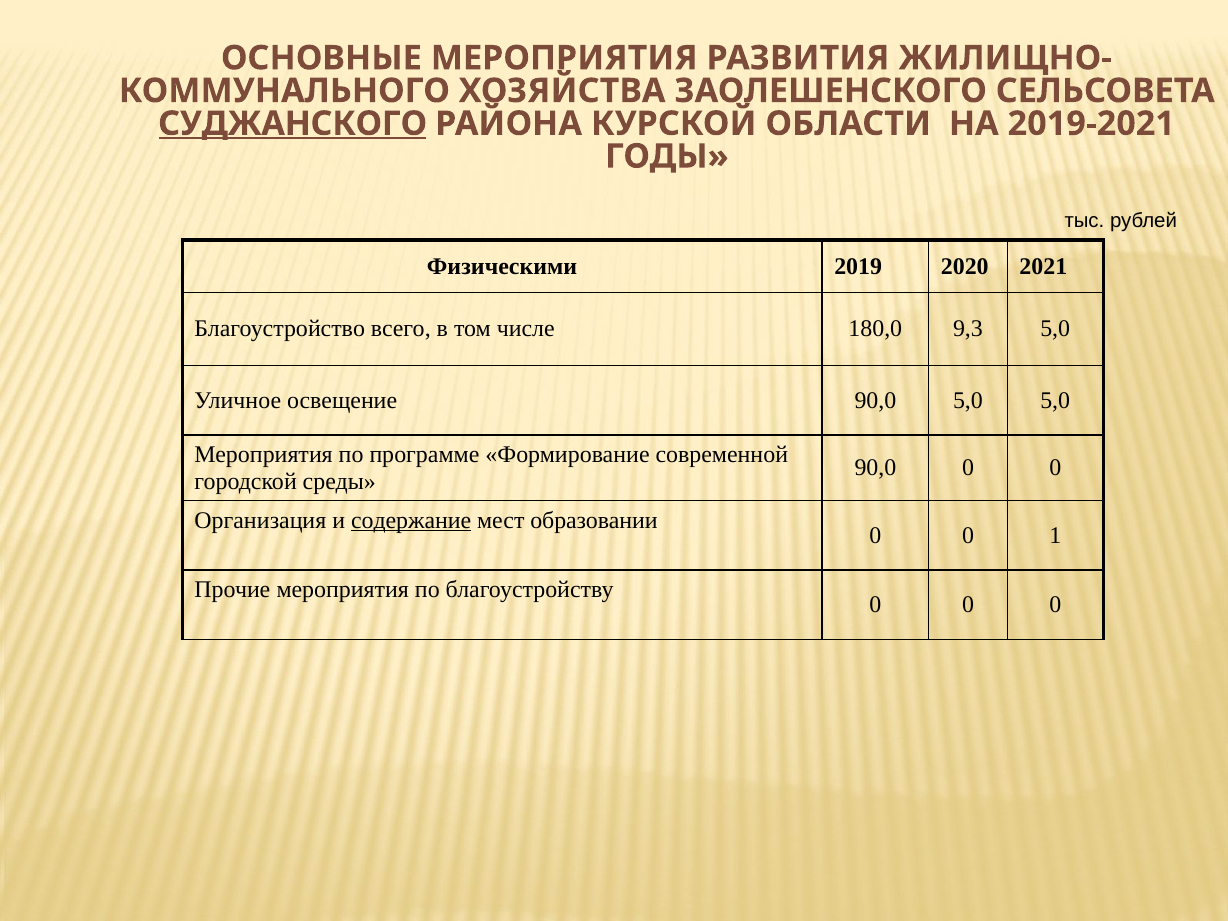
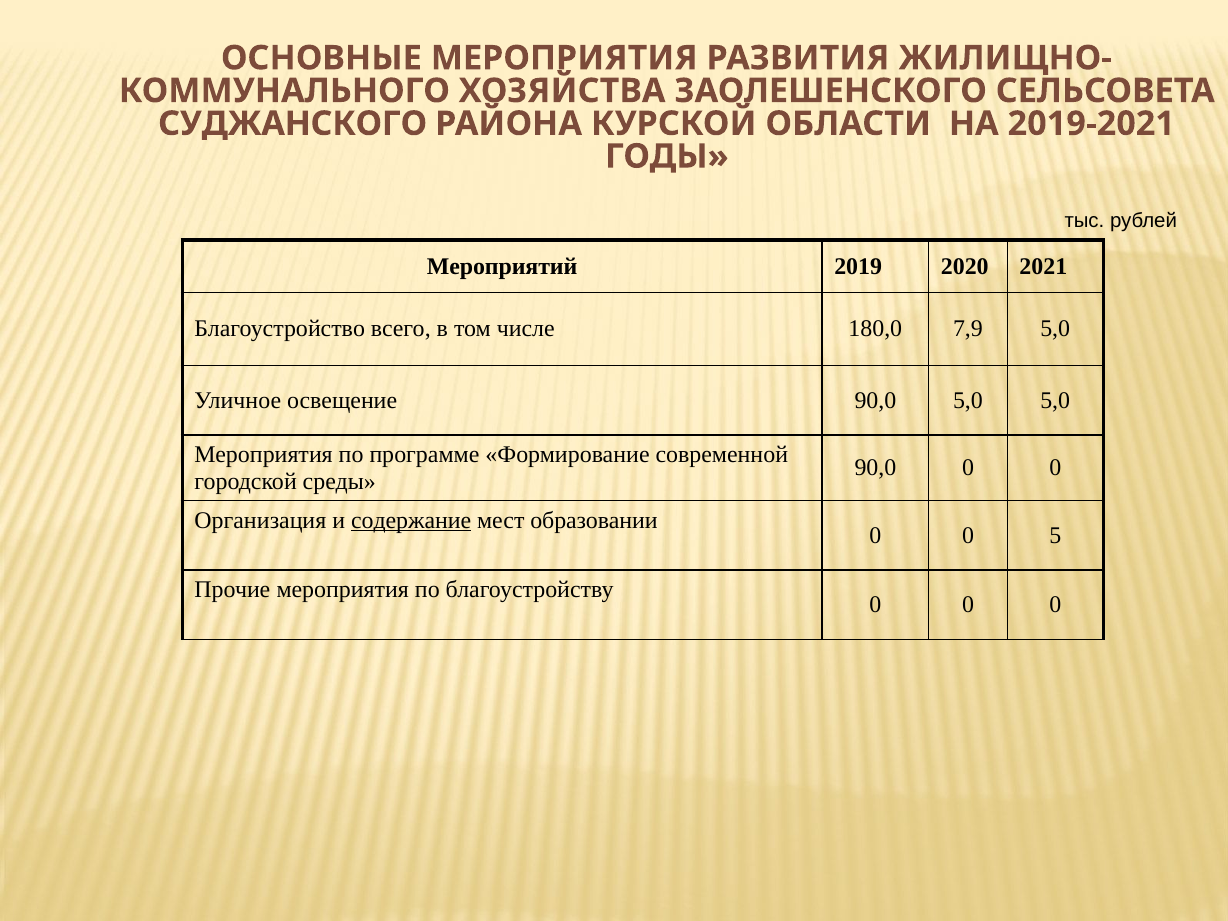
СУДЖАНСКОГО underline: present -> none
Физическими: Физическими -> Мероприятий
9,3: 9,3 -> 7,9
1: 1 -> 5
